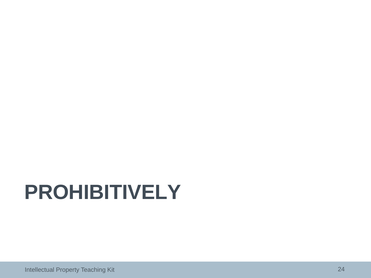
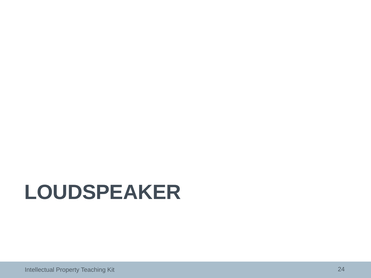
PROHIBITIVELY: PROHIBITIVELY -> LOUDSPEAKER
